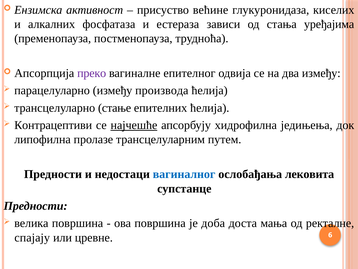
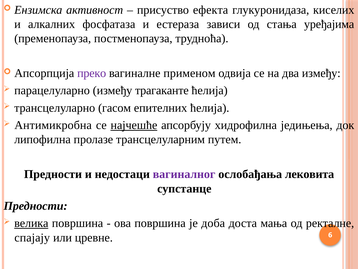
већине: већине -> ефекта
епителног: епителног -> применом
производа: производа -> трагаканте
стање: стање -> гасом
Контрацептиви: Контрацептиви -> Антимикробна
вагиналног colour: blue -> purple
велика underline: none -> present
